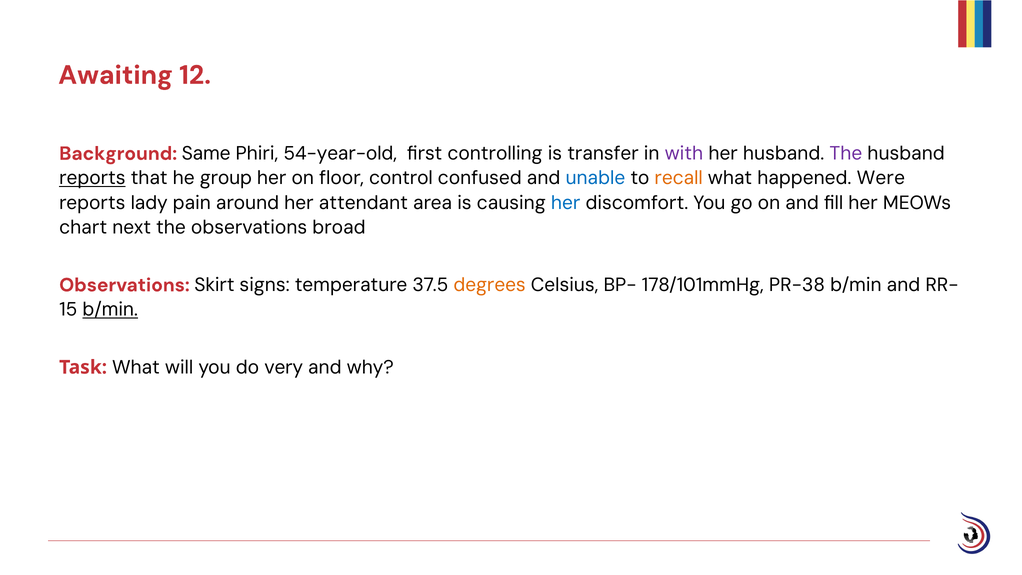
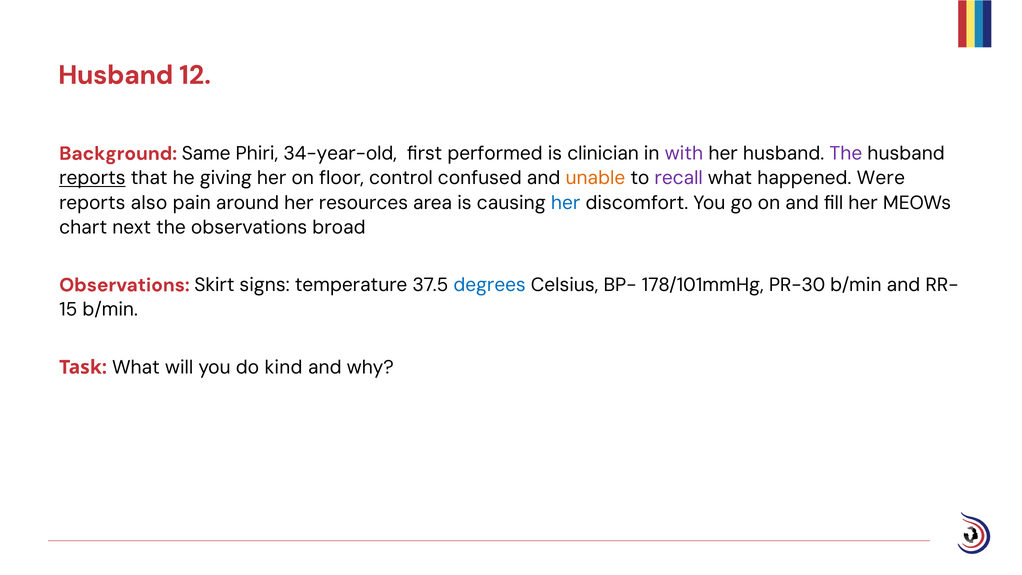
Awaiting at (116, 75): Awaiting -> Husband
54-year-old: 54-year-old -> 34-year-old
controlling: controlling -> performed
transfer: transfer -> clinician
group: group -> giving
unable colour: blue -> orange
recall colour: orange -> purple
lady: lady -> also
attendant: attendant -> resources
degrees colour: orange -> blue
PR-38: PR-38 -> PR-30
b/min at (110, 310) underline: present -> none
very: very -> kind
